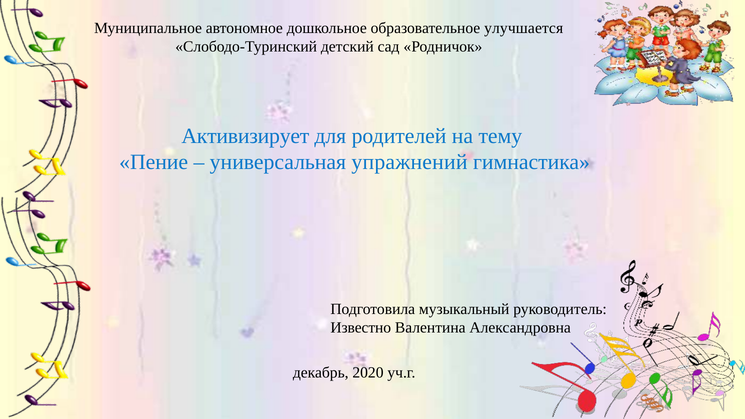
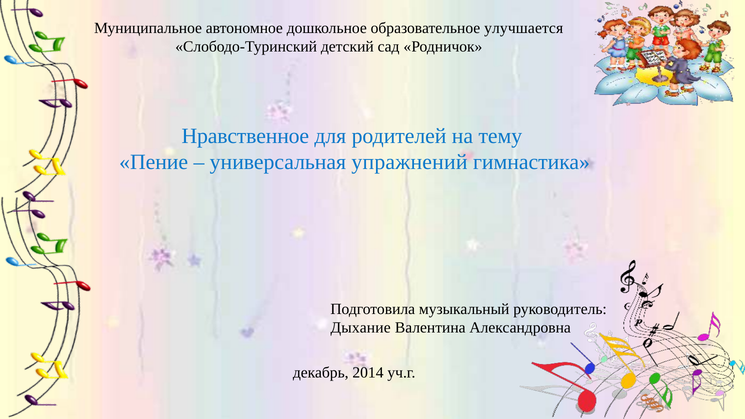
Активизирует: Активизирует -> Нравственное
Известно: Известно -> Дыхание
2020: 2020 -> 2014
